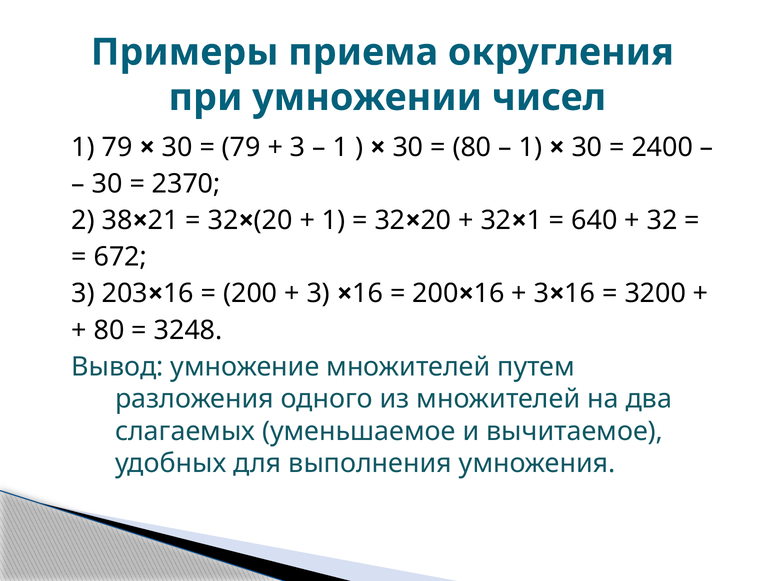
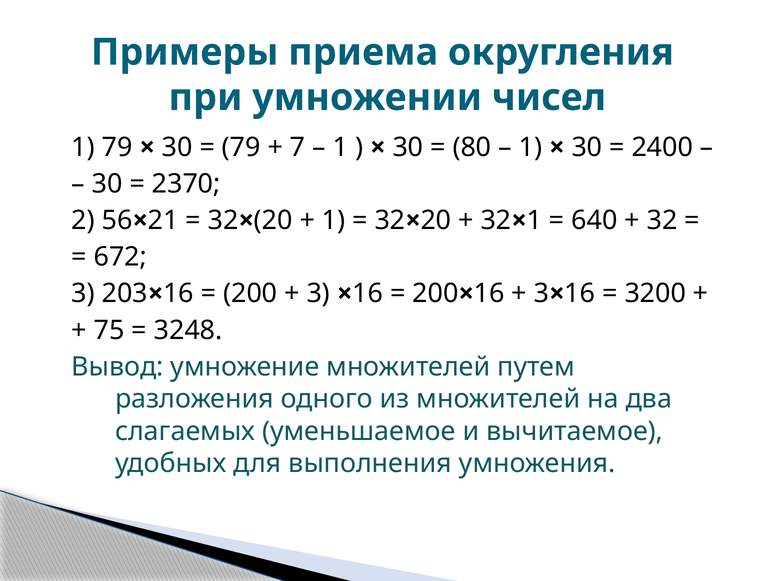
3 at (298, 147): 3 -> 7
38: 38 -> 56
80 at (109, 330): 80 -> 75
